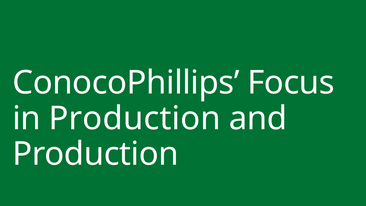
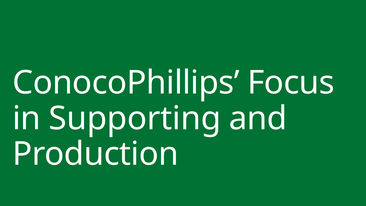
in Production: Production -> Supporting
